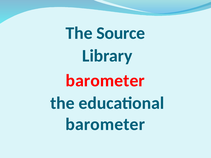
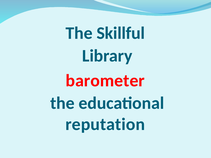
Source: Source -> Skillful
barometer at (105, 124): barometer -> reputation
